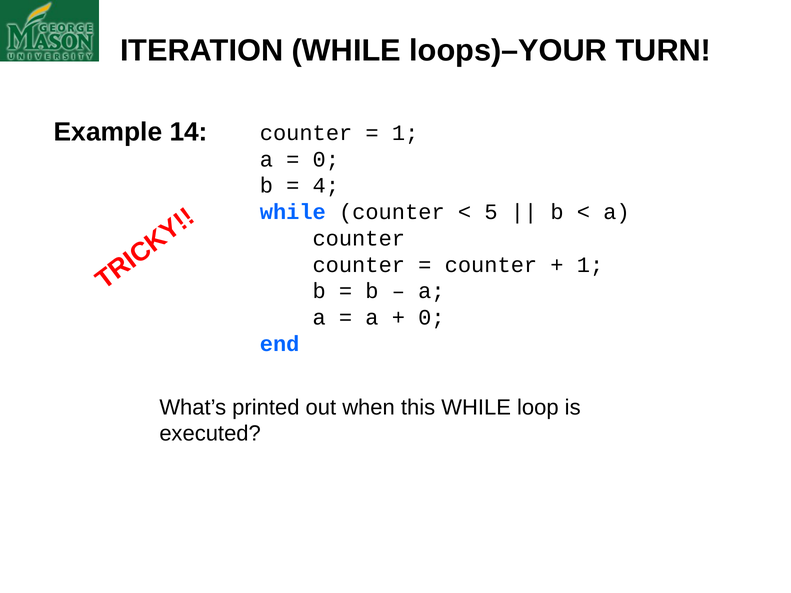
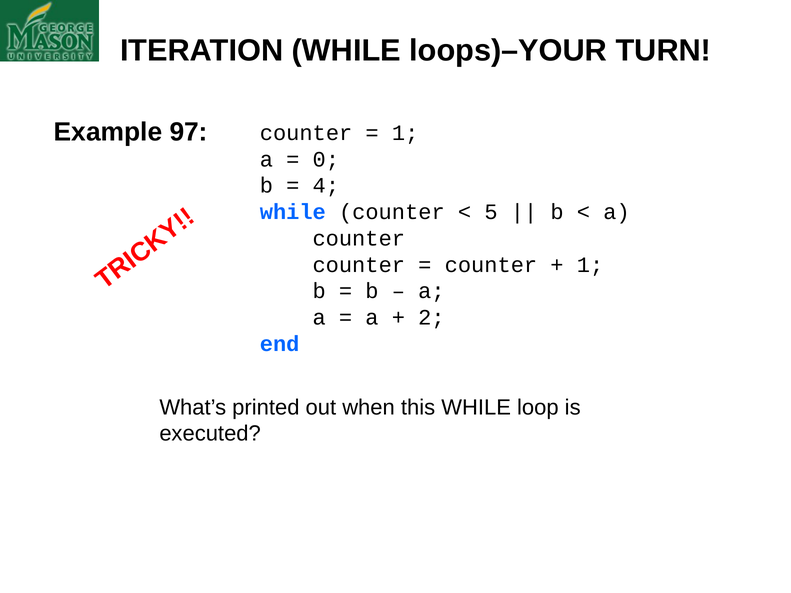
14: 14 -> 97
0 at (431, 318): 0 -> 2
